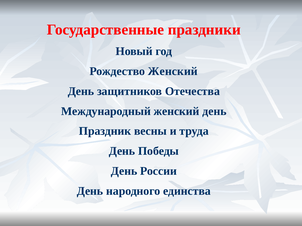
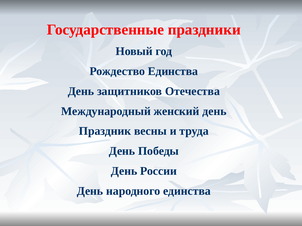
Рождество Женский: Женский -> Единства
